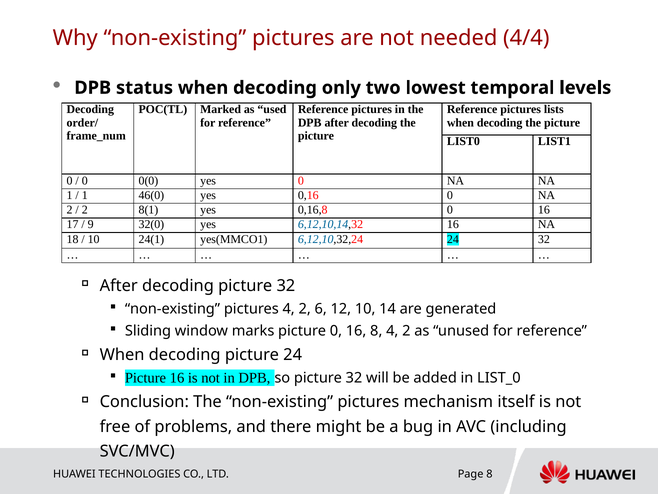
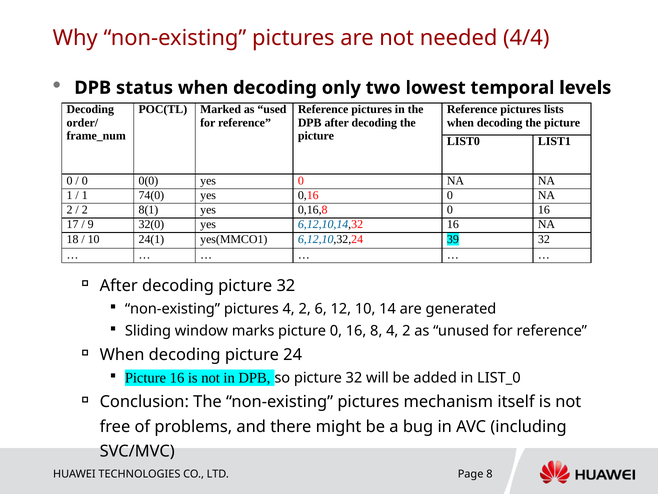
46(0: 46(0 -> 74(0
6,12,10,32,24 24: 24 -> 39
